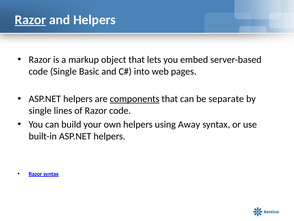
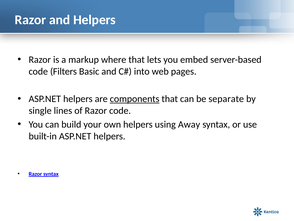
Razor at (30, 20) underline: present -> none
object: object -> where
code Single: Single -> Filters
